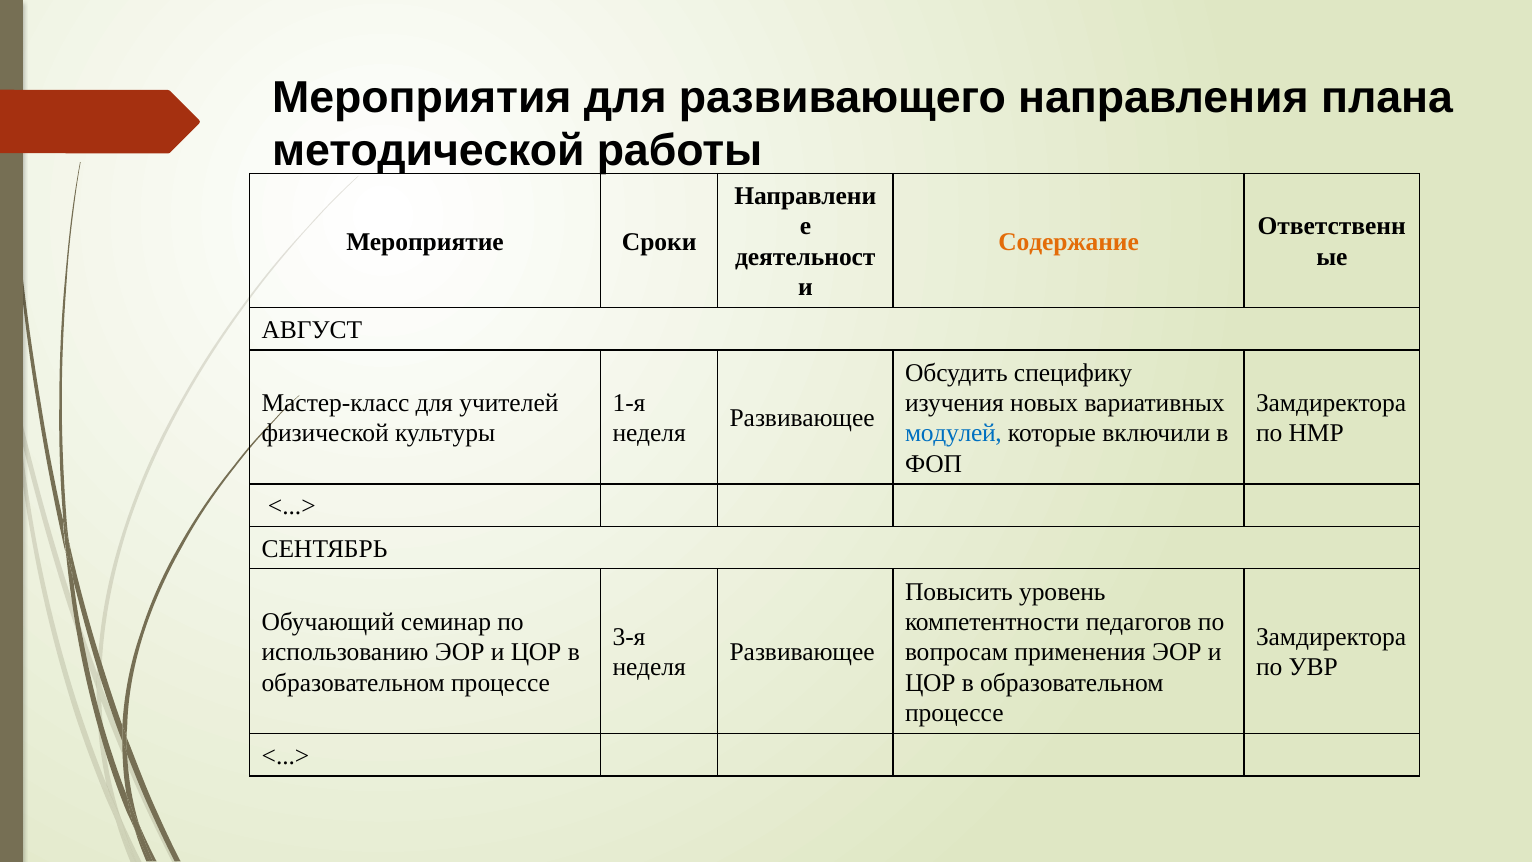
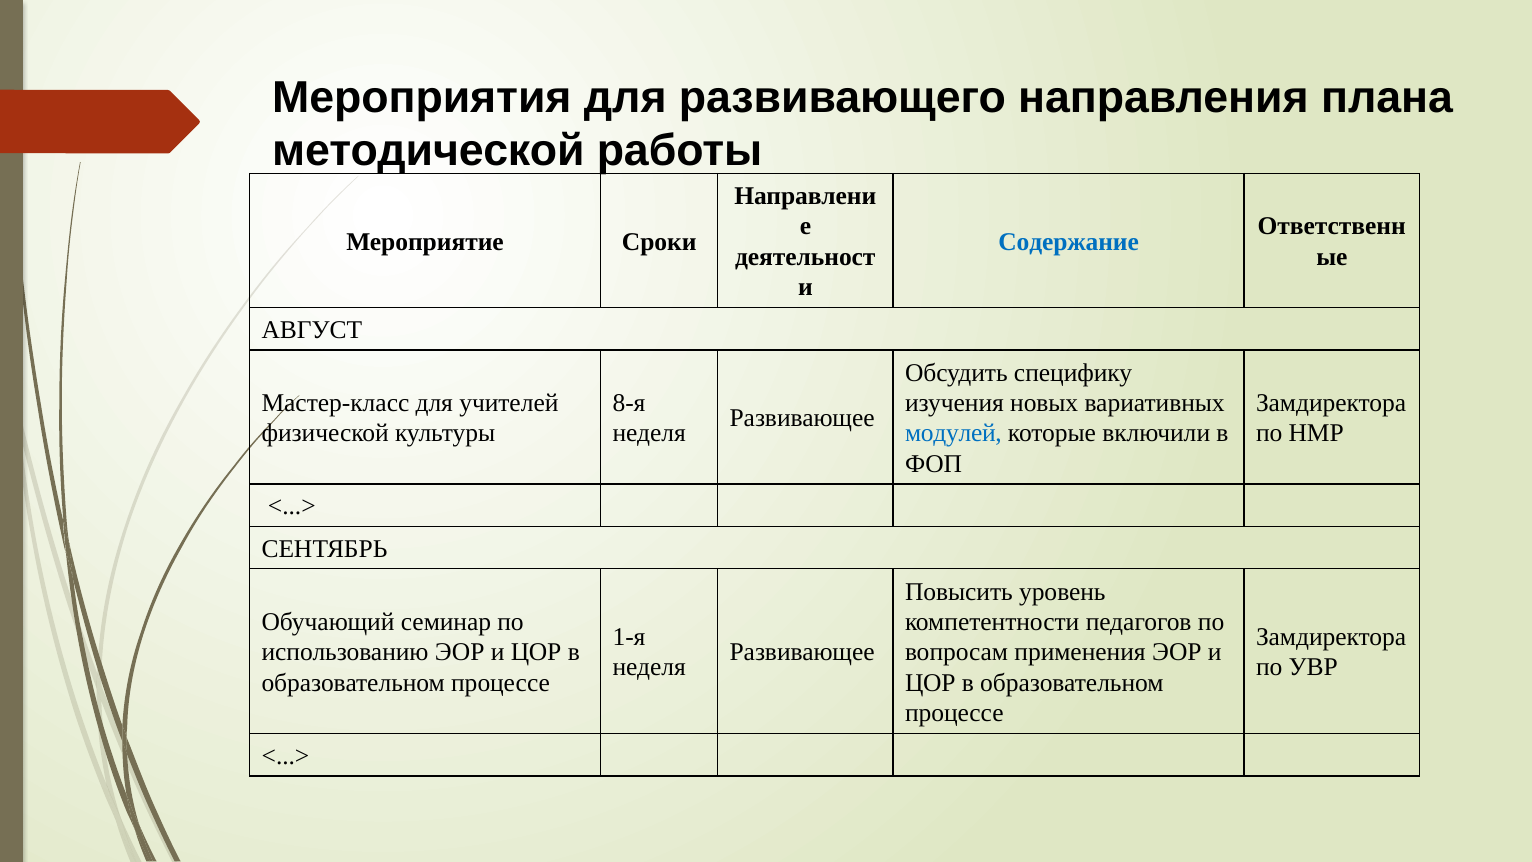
Содержание colour: orange -> blue
1-я: 1-я -> 8-я
3-я: 3-я -> 1-я
